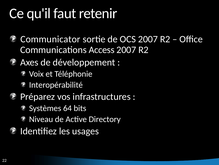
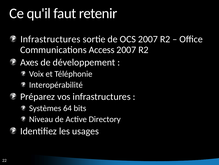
Communicator at (50, 39): Communicator -> Infrastructures
